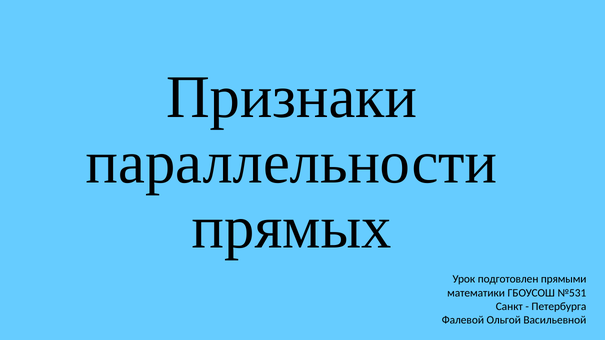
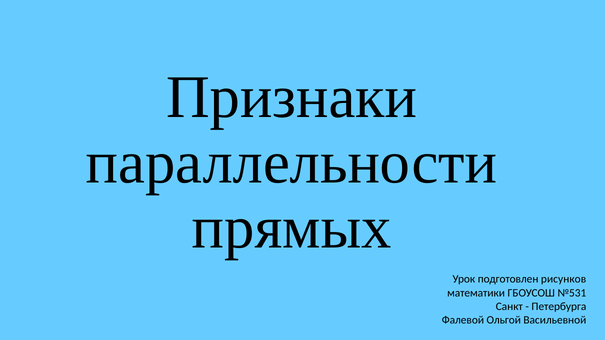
прямыми: прямыми -> рисунков
